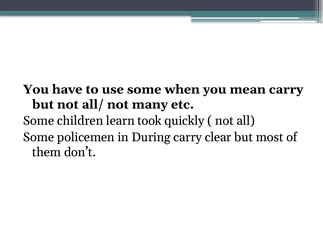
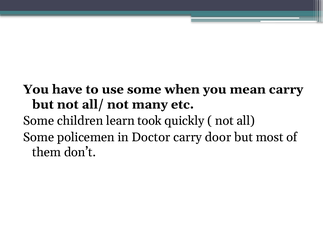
During: During -> Doctor
clear: clear -> door
